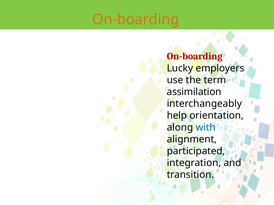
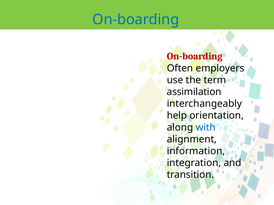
On-boarding at (136, 20) colour: orange -> blue
Lucky: Lucky -> Often
participated: participated -> information
